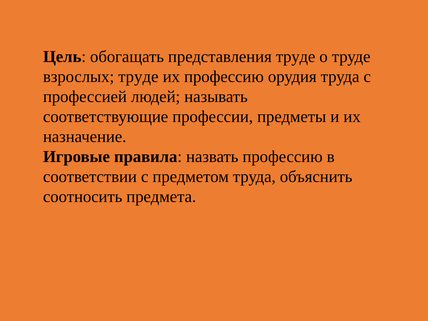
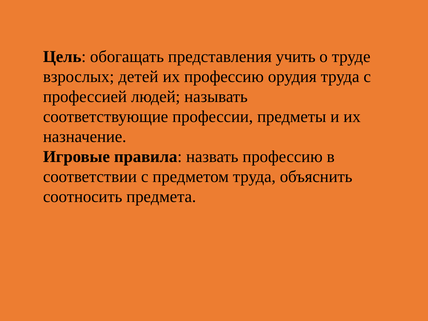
представления труде: труде -> учить
взрослых труде: труде -> детей
